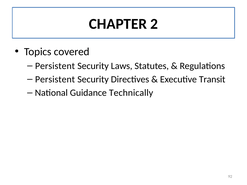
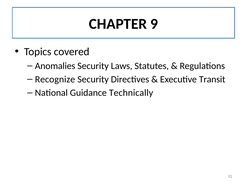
2: 2 -> 9
Persistent at (55, 66): Persistent -> Anomalies
Persistent at (55, 79): Persistent -> Recognize
